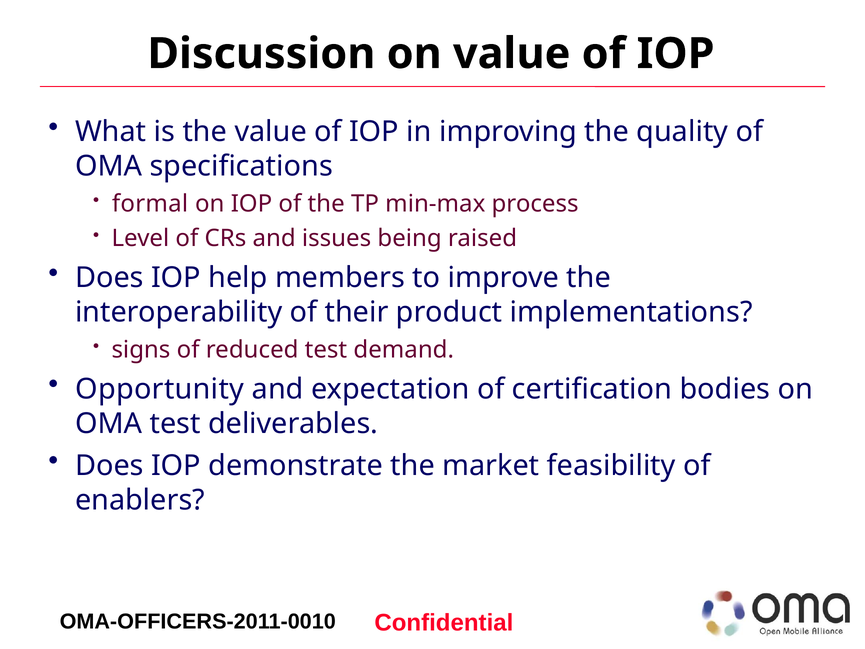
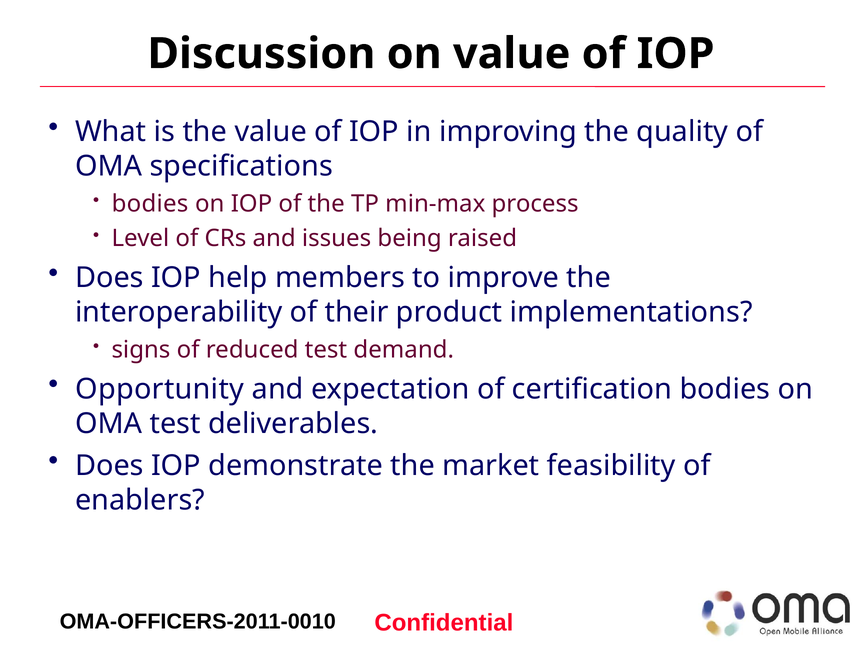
formal at (150, 204): formal -> bodies
